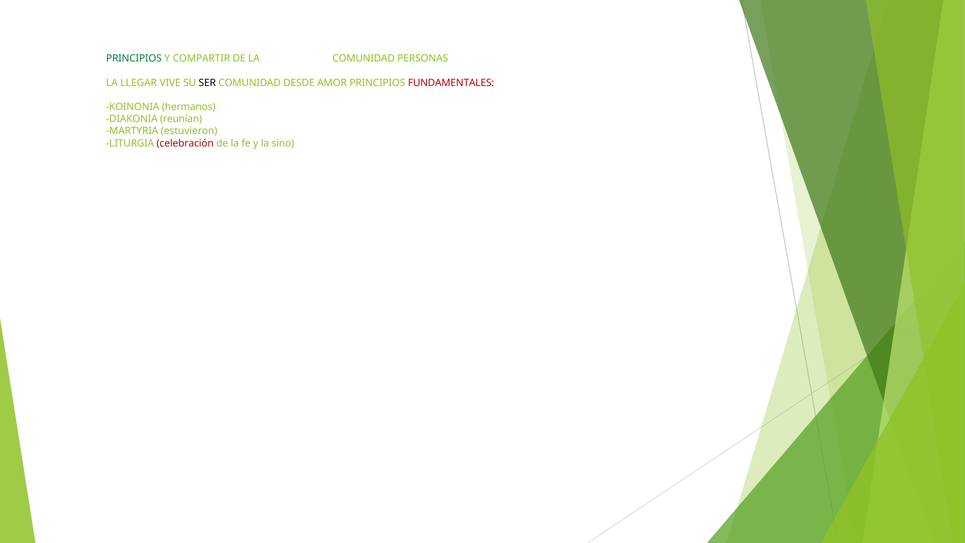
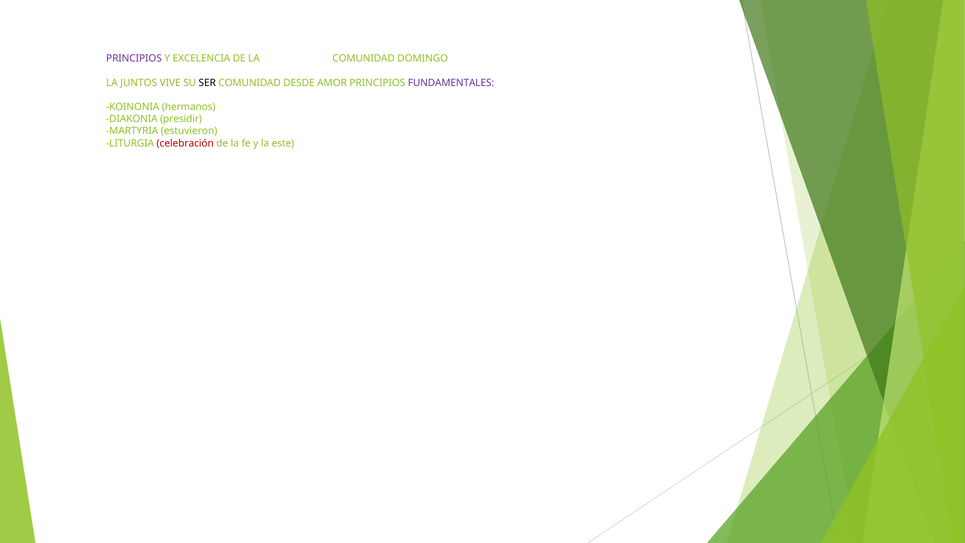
PRINCIPIOS at (134, 59) colour: green -> purple
COMPARTIR: COMPARTIR -> EXCELENCIA
PERSONAS: PERSONAS -> DOMINGO
LLEGAR: LLEGAR -> JUNTOS
FUNDAMENTALES colour: red -> purple
reunían: reunían -> presidir
sino: sino -> este
